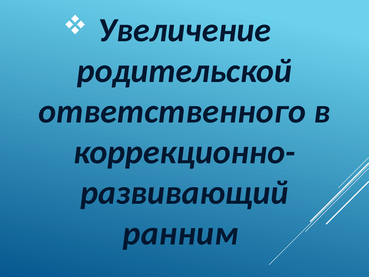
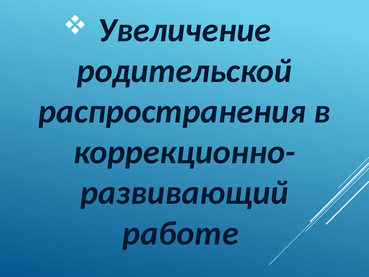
ответственного: ответственного -> распространения
ранним: ранним -> работе
